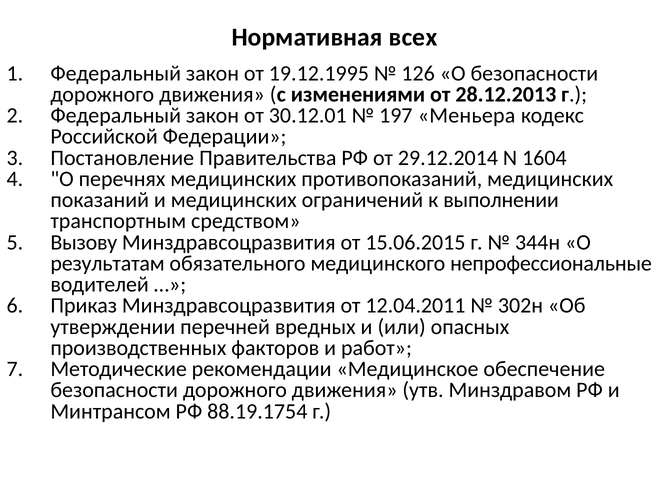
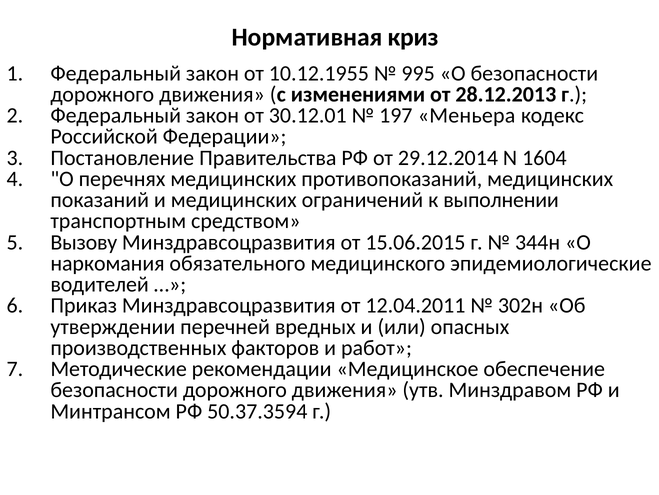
всех: всех -> криз
19.12.1995: 19.12.1995 -> 10.12.1955
126: 126 -> 995
результатам: результатам -> наркомания
непрофессиональные: непрофессиональные -> эпидемиологические
88.19.1754: 88.19.1754 -> 50.37.3594
